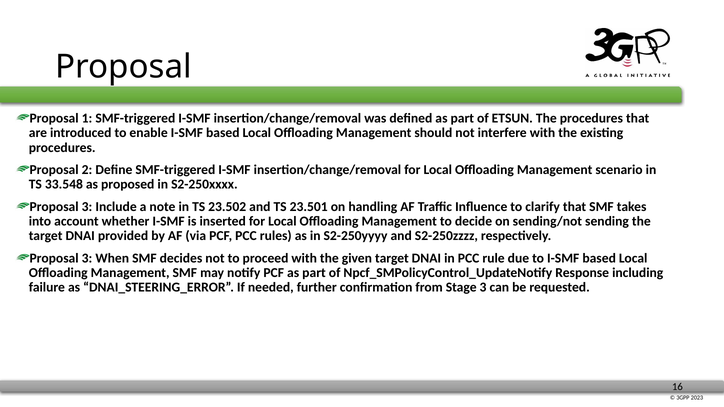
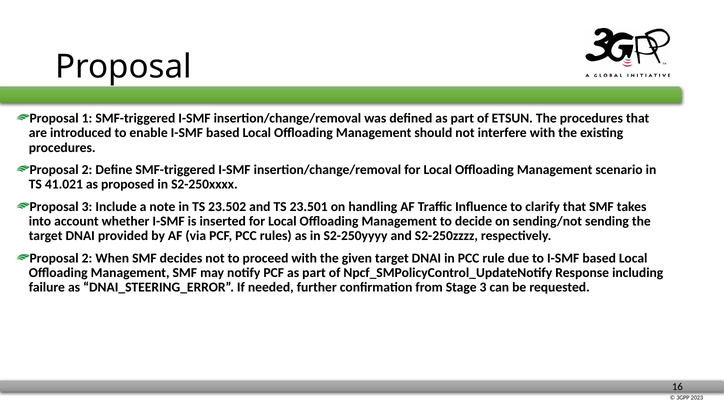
33.548: 33.548 -> 41.021
3 at (87, 258): 3 -> 2
